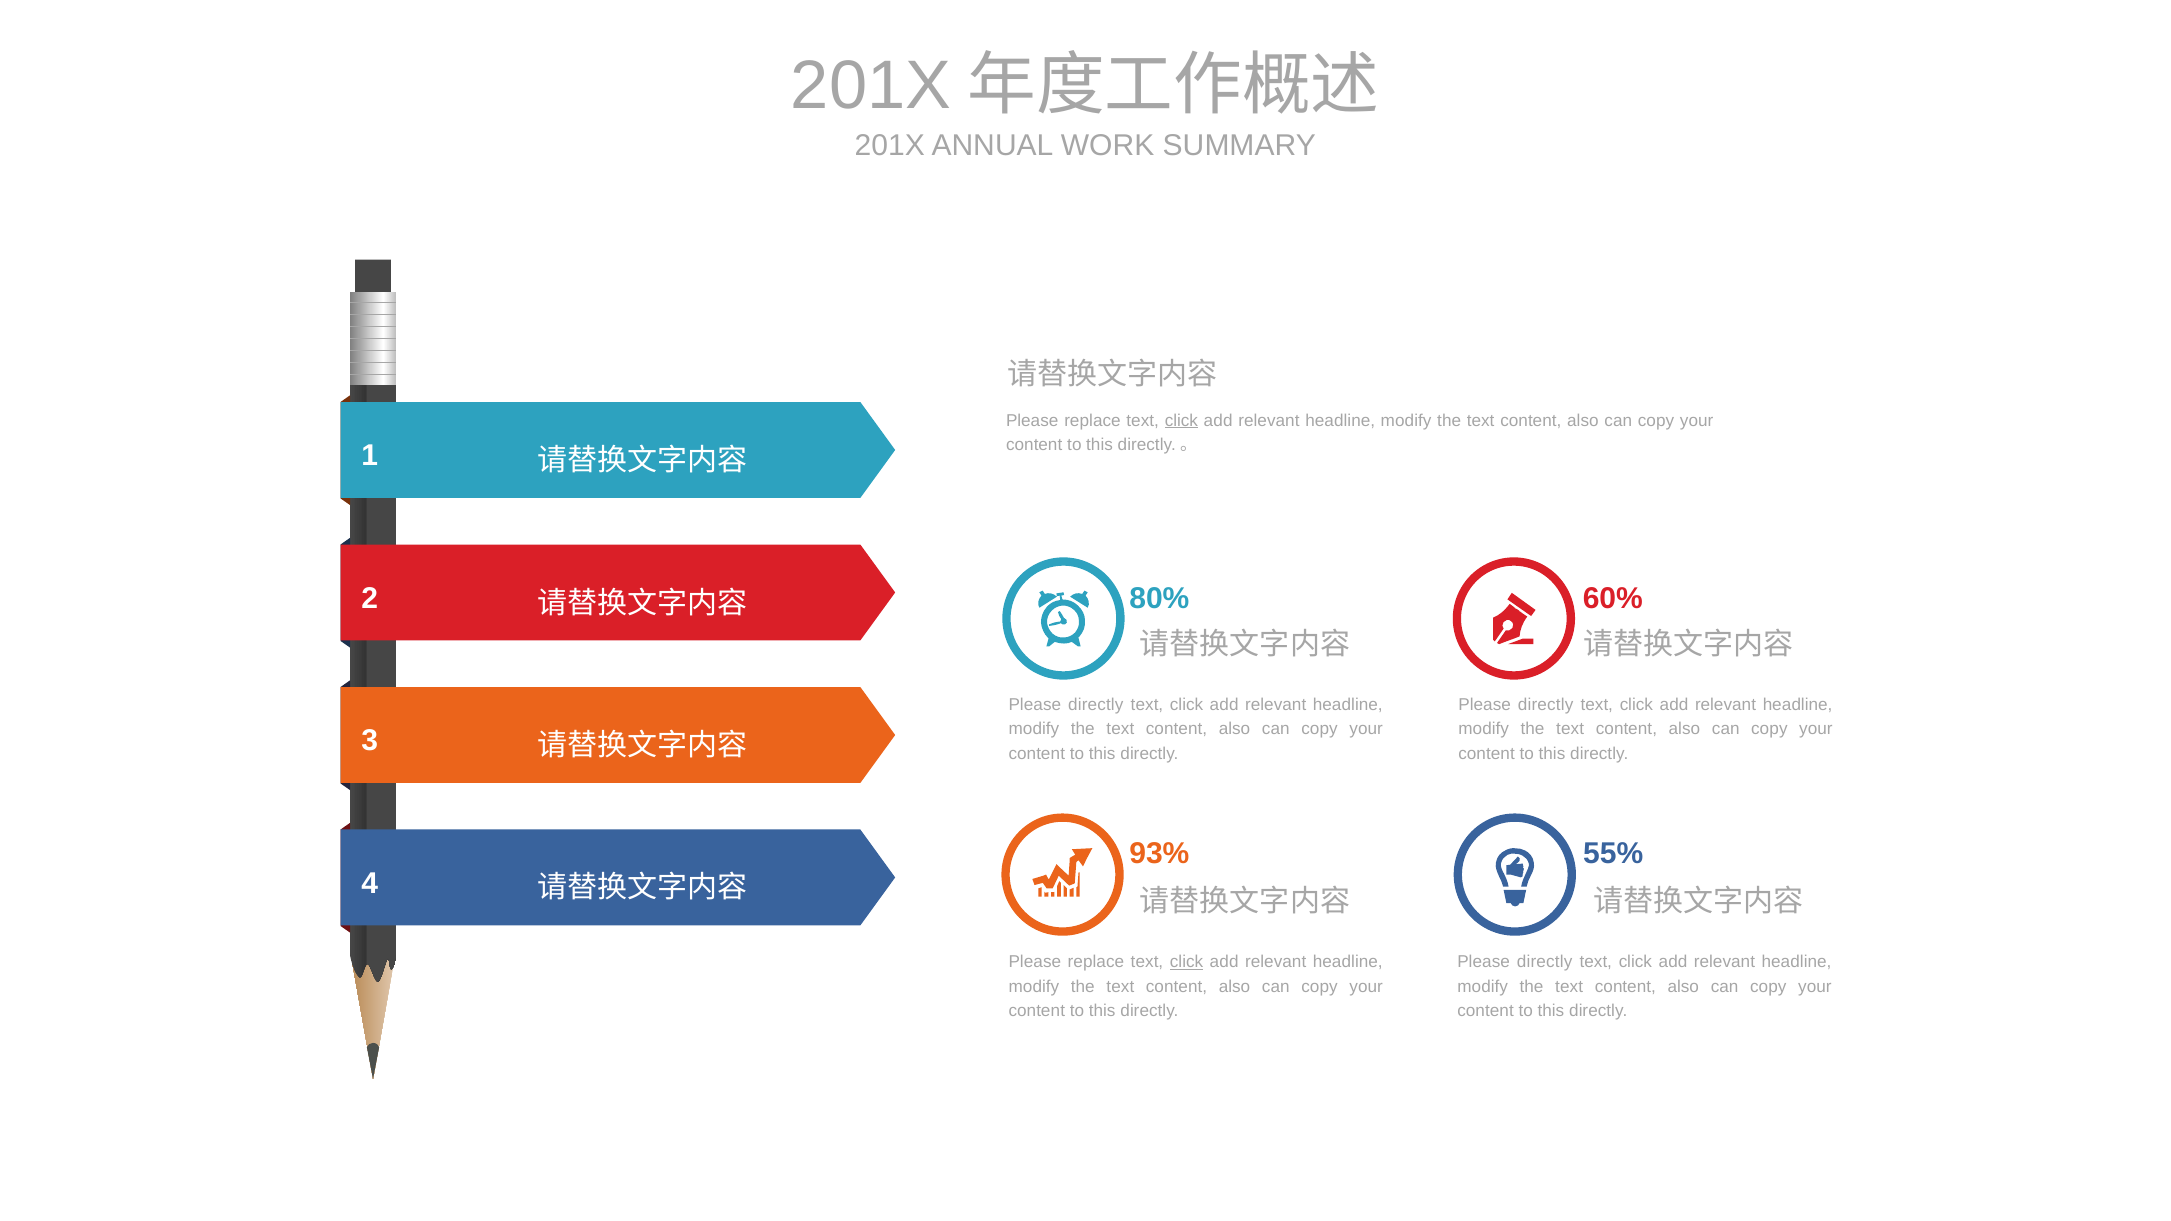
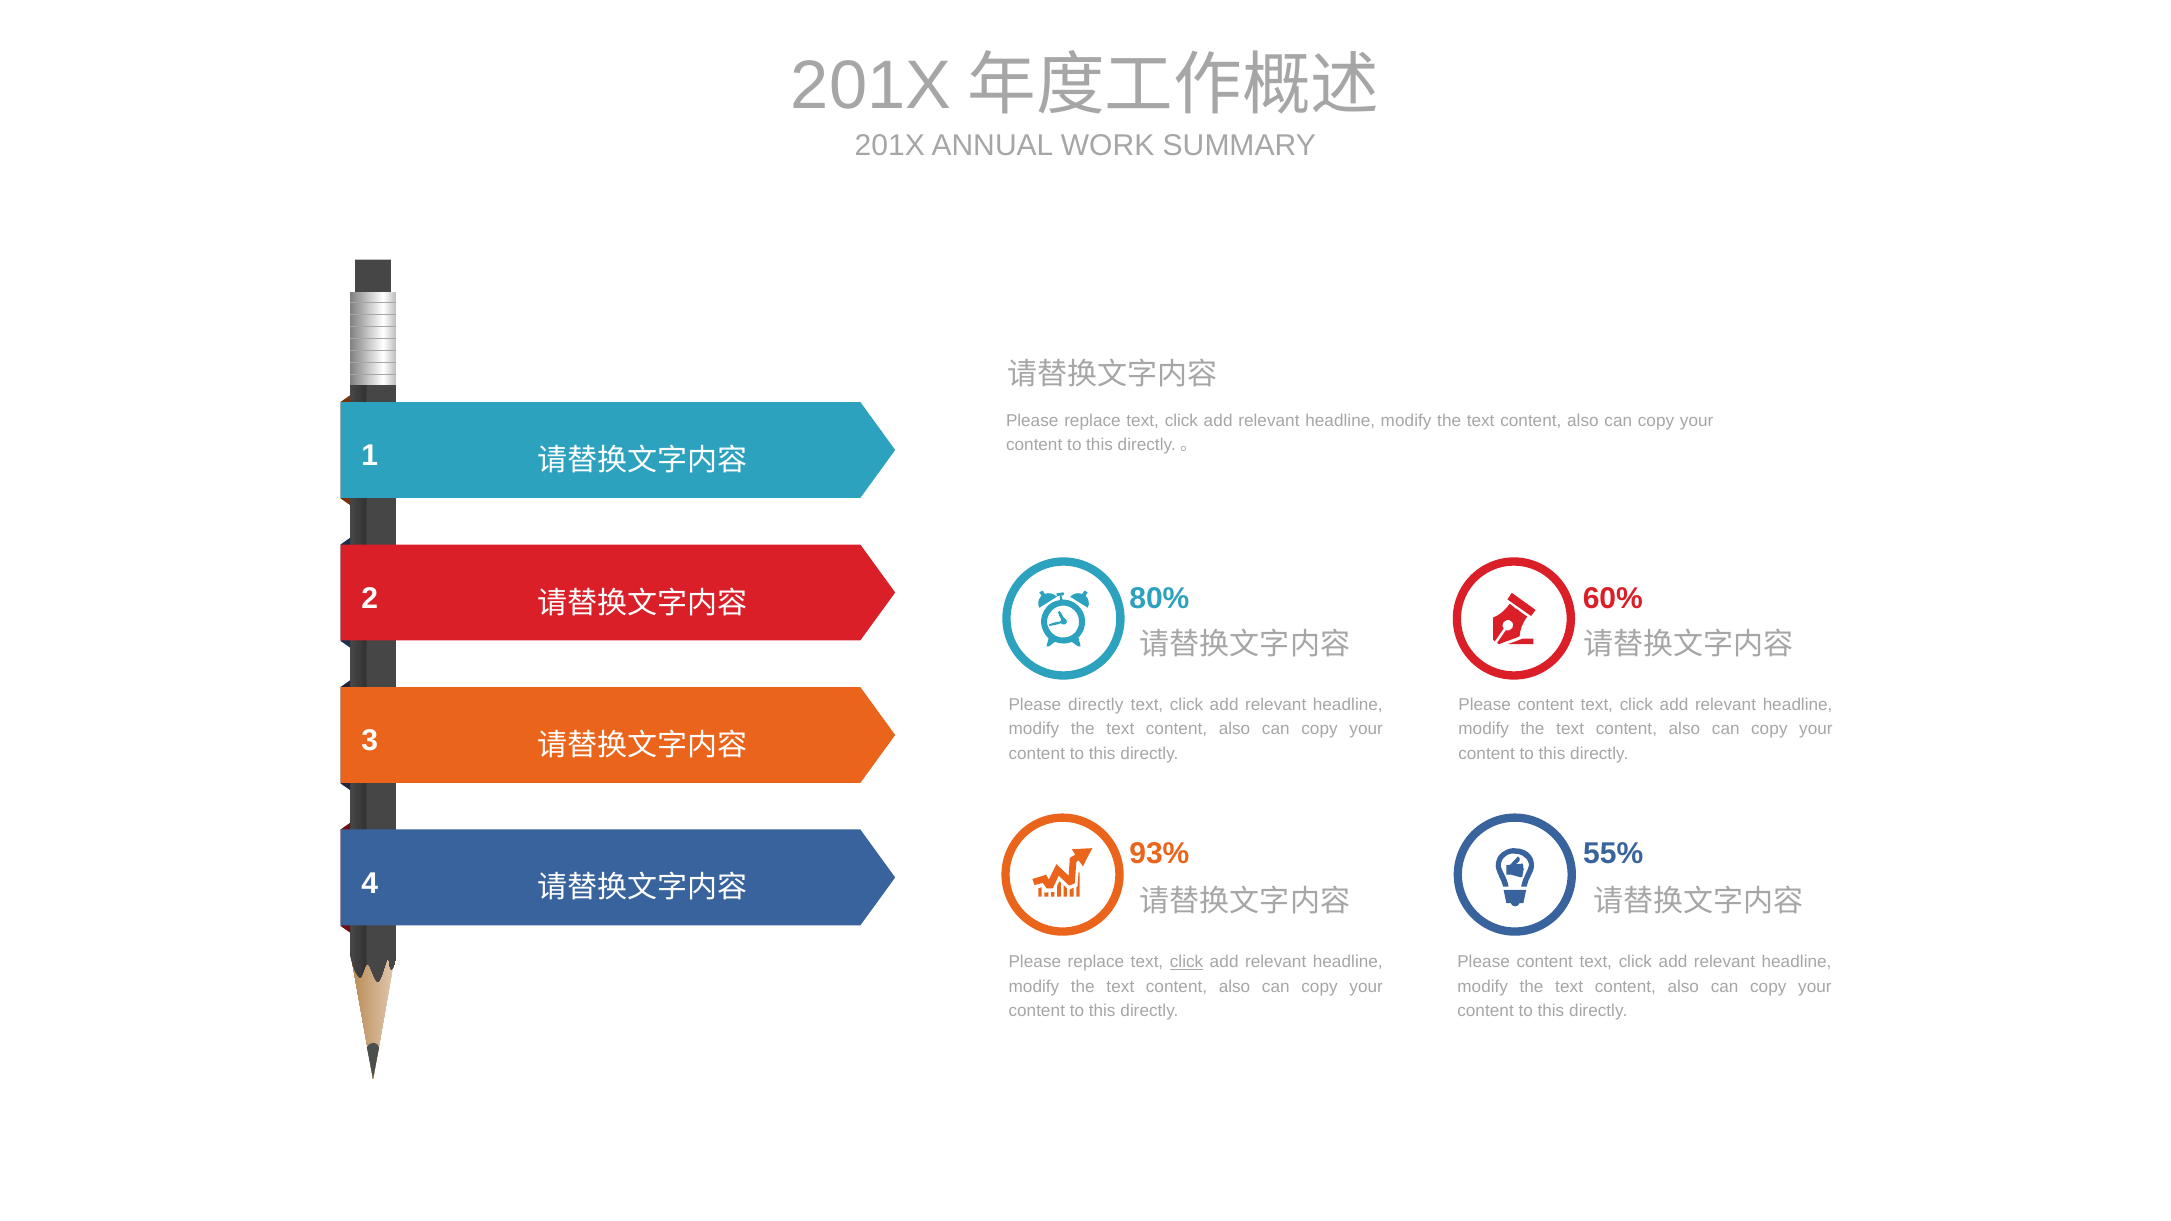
click at (1181, 421) underline: present -> none
directly at (1546, 705): directly -> content
directly at (1545, 962): directly -> content
